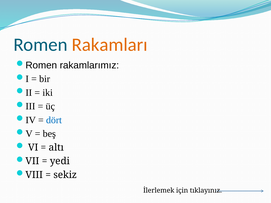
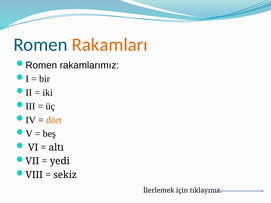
dört colour: blue -> orange
